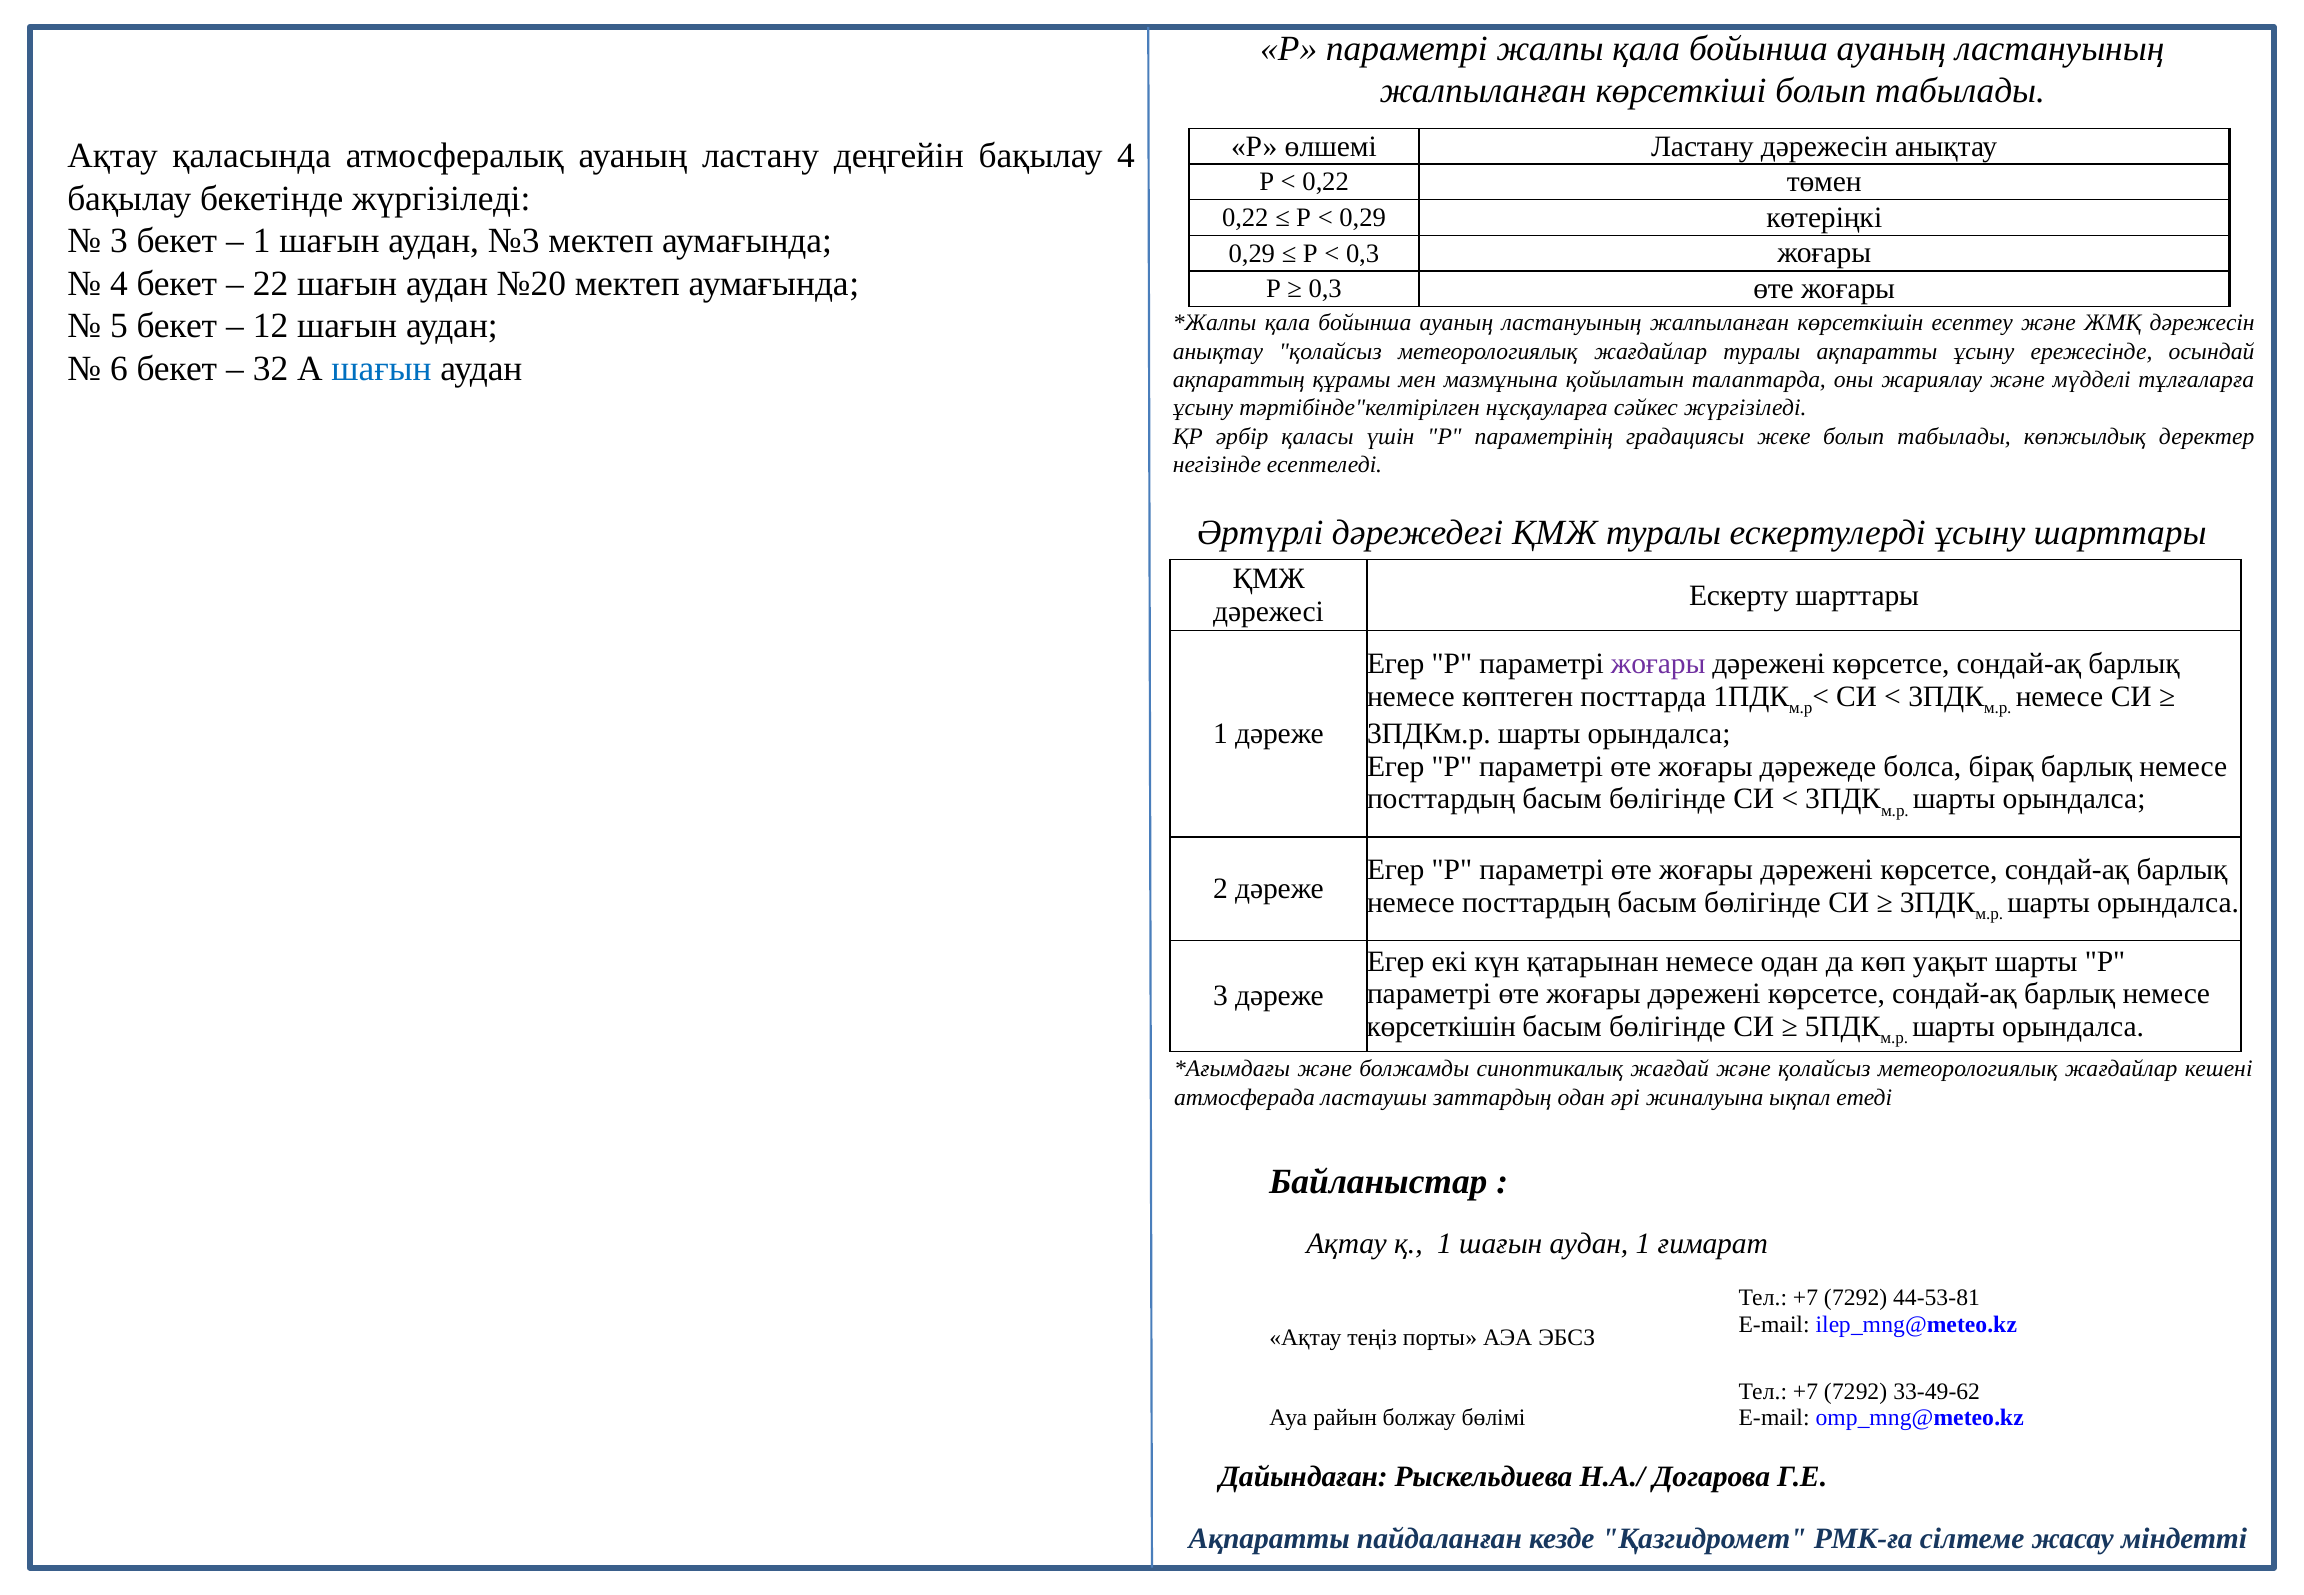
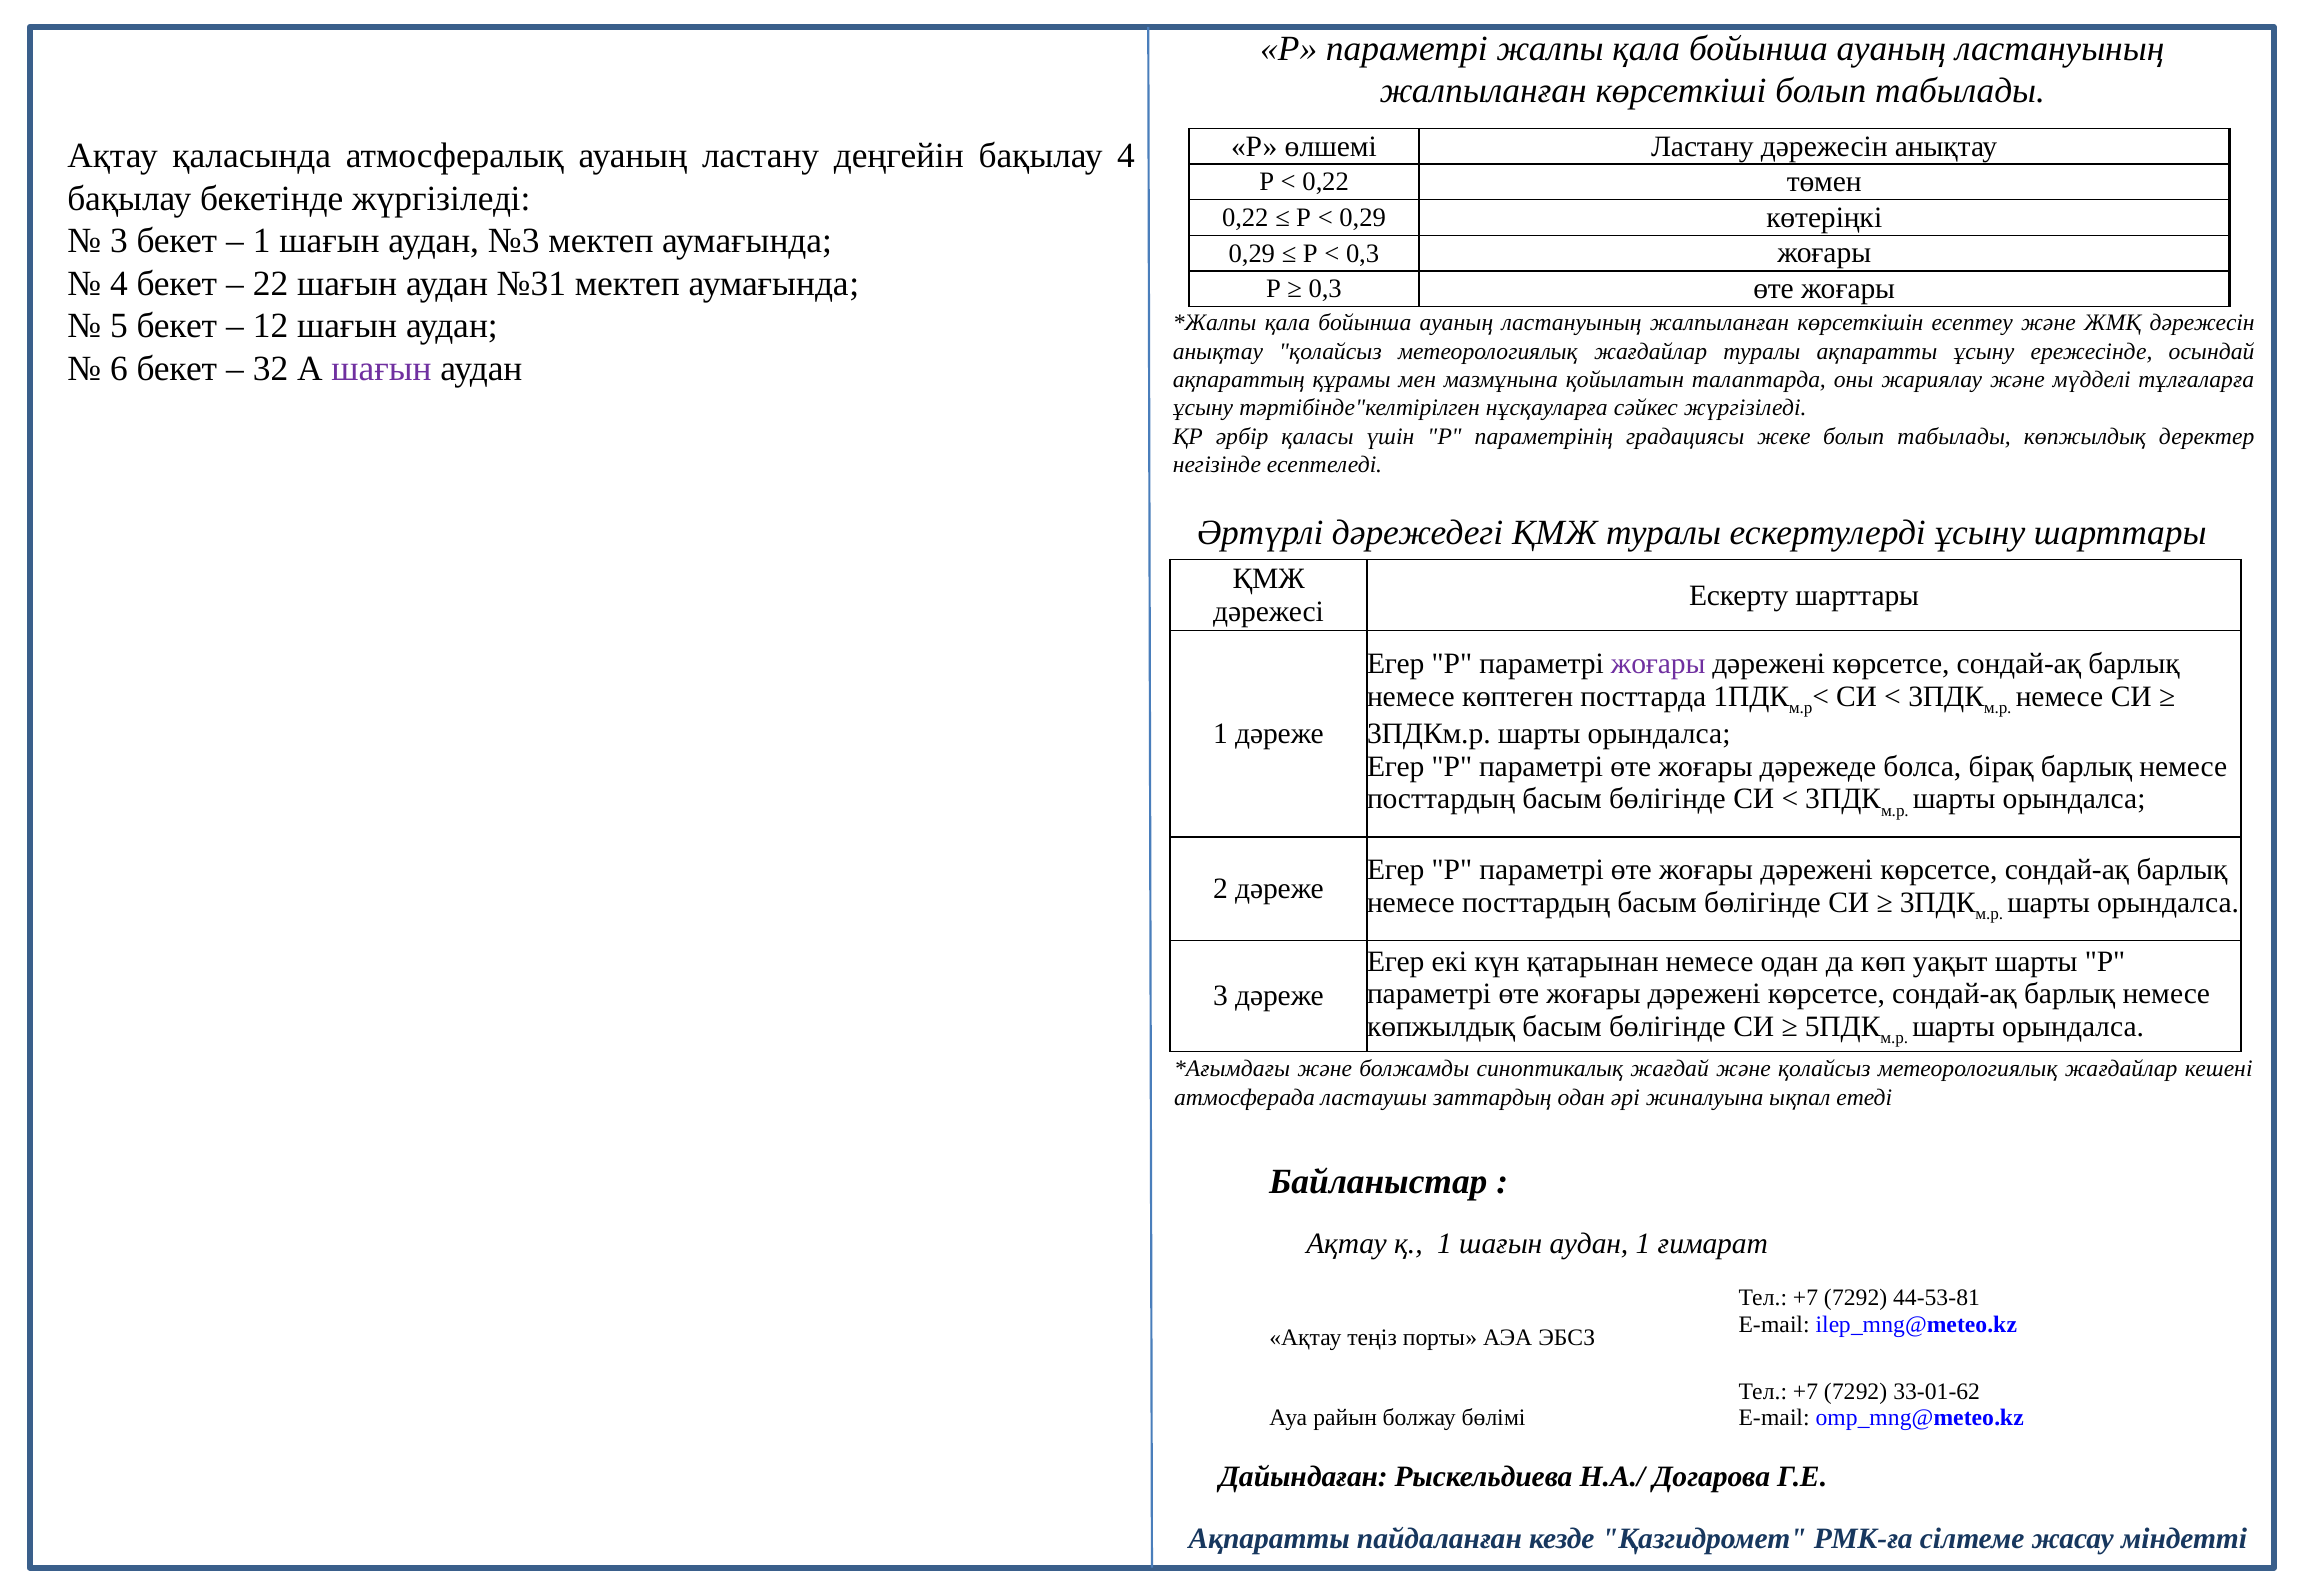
№20: №20 -> №31
шағын at (381, 369) colour: blue -> purple
көрсеткішін at (1441, 1026): көрсеткішін -> көпжылдық
33-49-62: 33-49-62 -> 33-01-62
